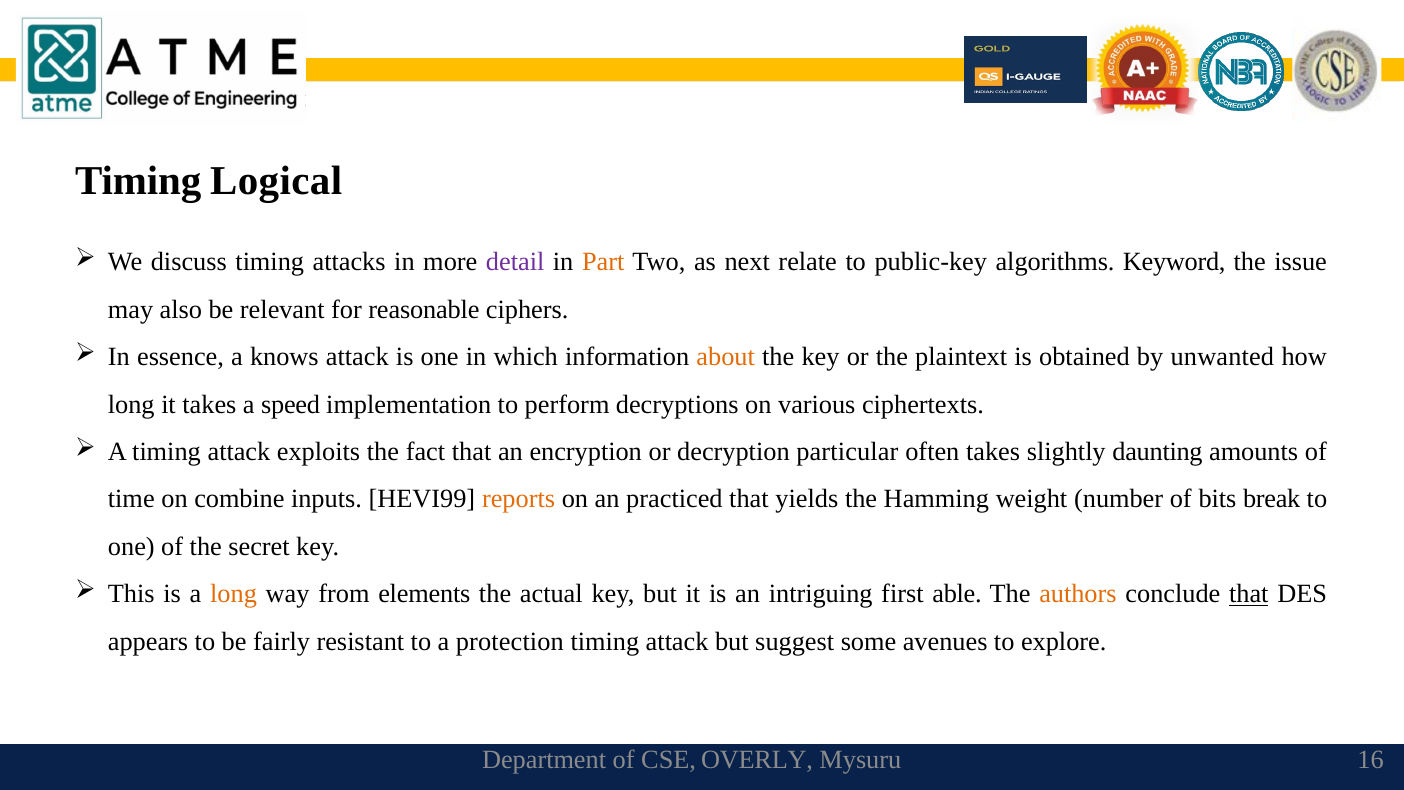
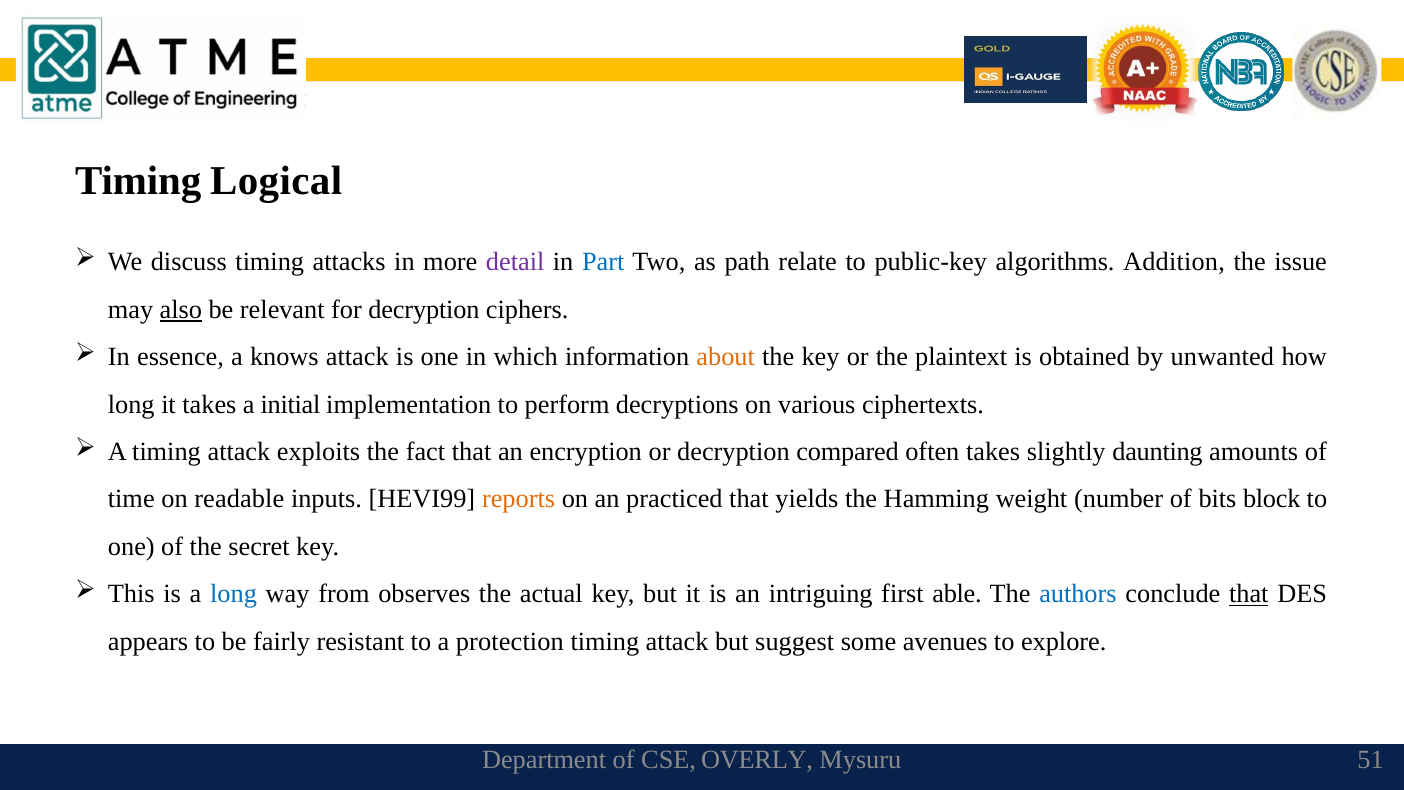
Part colour: orange -> blue
next: next -> path
Keyword: Keyword -> Addition
also underline: none -> present
for reasonable: reasonable -> decryption
speed: speed -> initial
particular: particular -> compared
combine: combine -> readable
break: break -> block
long at (234, 594) colour: orange -> blue
elements: elements -> observes
authors colour: orange -> blue
16: 16 -> 51
